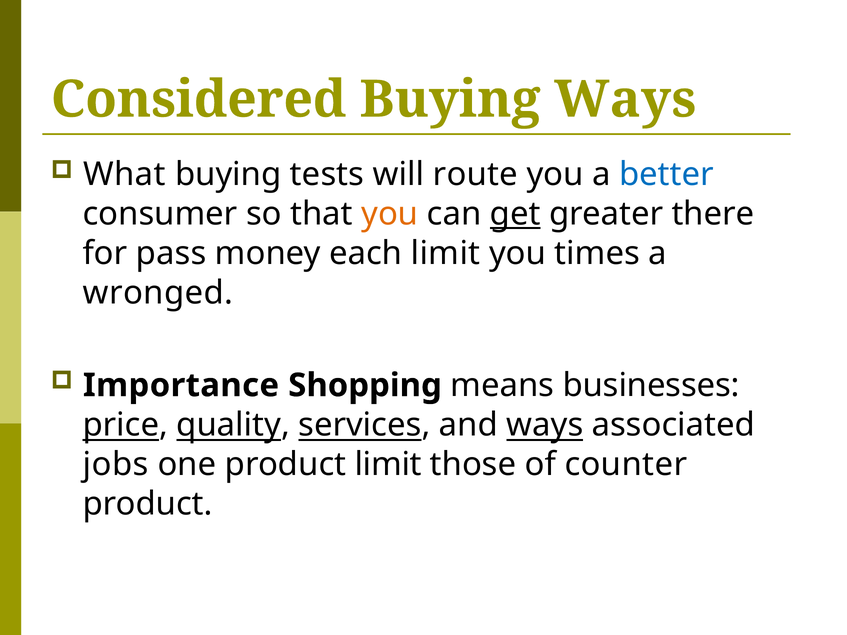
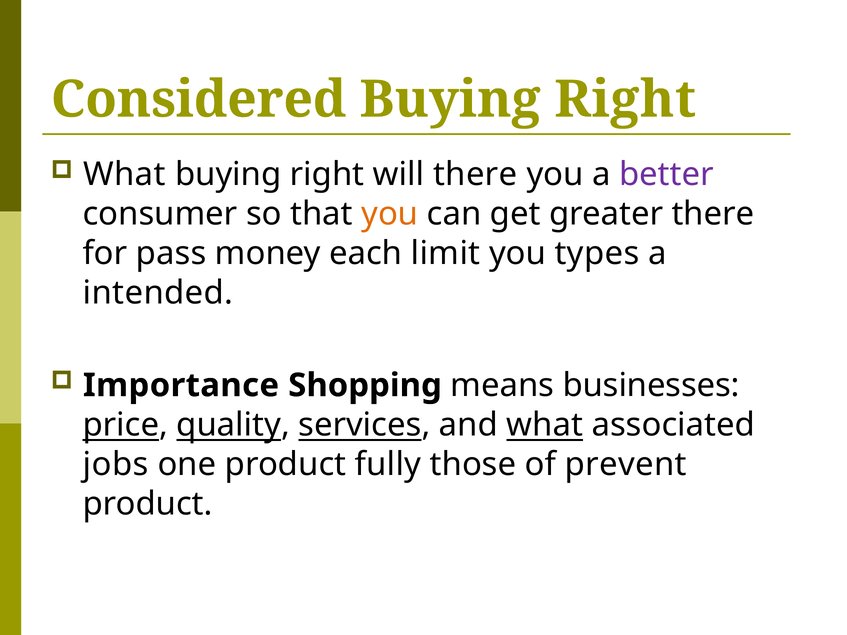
Ways at (625, 100): Ways -> Right
tests at (327, 175): tests -> right
will route: route -> there
better colour: blue -> purple
get underline: present -> none
times: times -> types
wronged: wronged -> intended
and ways: ways -> what
product limit: limit -> fully
counter: counter -> prevent
